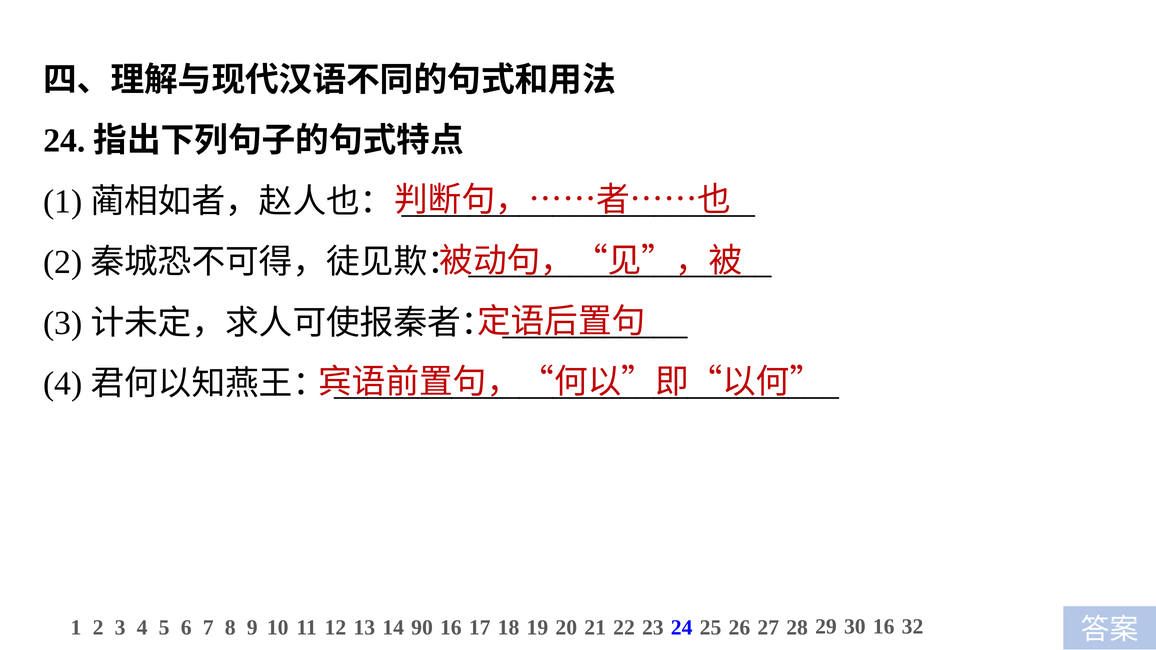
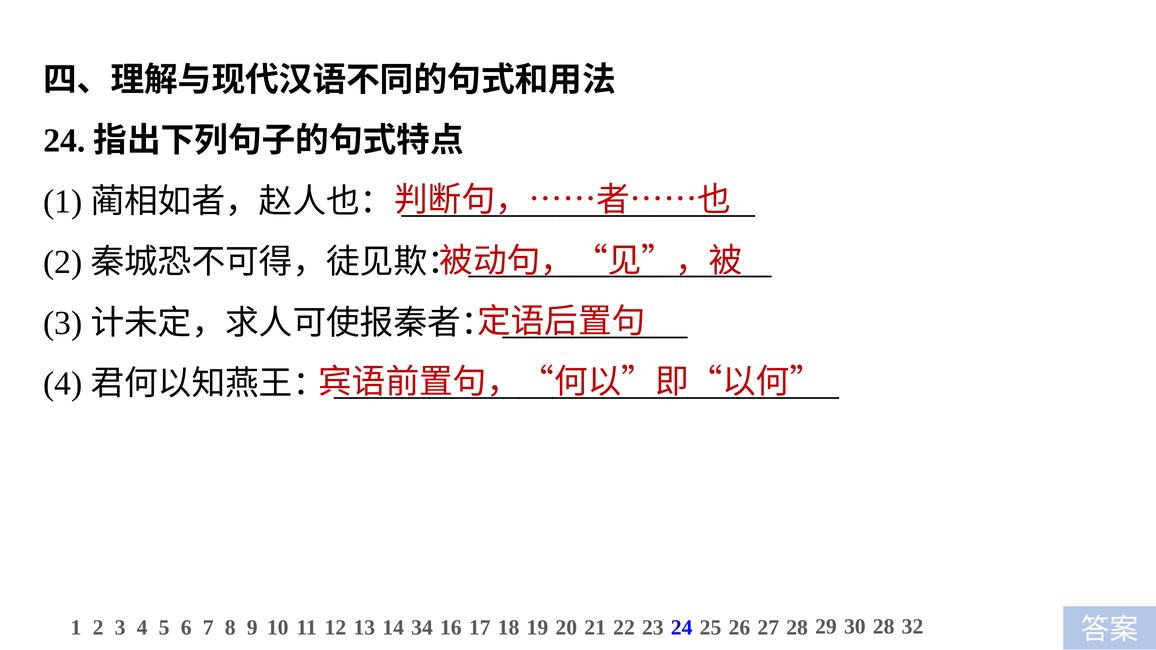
90: 90 -> 34
30 16: 16 -> 28
